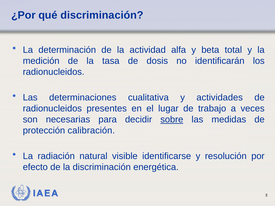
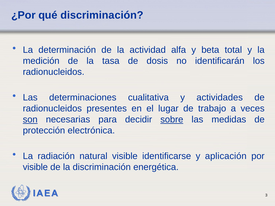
son underline: none -> present
calibración: calibración -> electrónica
resolución: resolución -> aplicación
efecto at (35, 167): efecto -> visible
